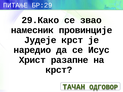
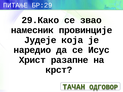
Јудеје крст: крст -> која
